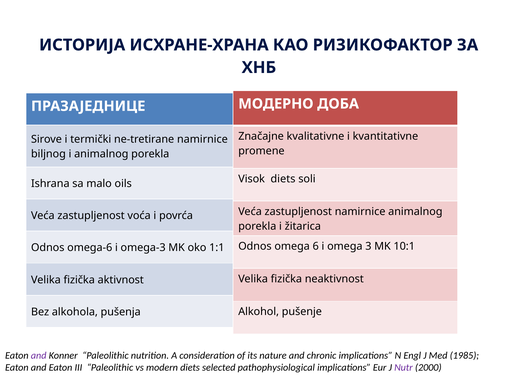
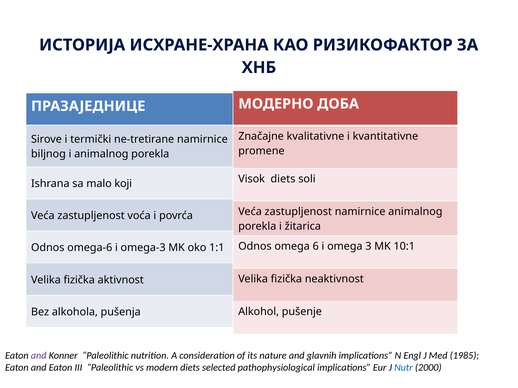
oils: oils -> koji
chronic: chronic -> glavnih
Nutr colour: purple -> blue
